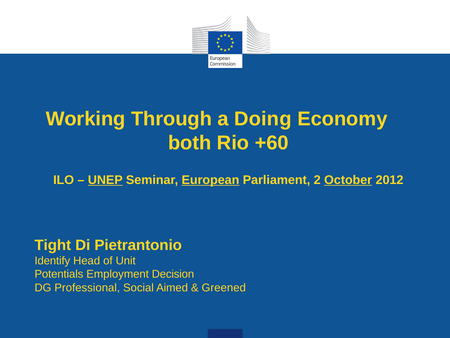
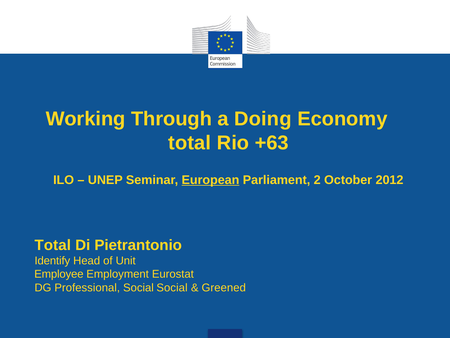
both at (190, 143): both -> total
+60: +60 -> +63
UNEP underline: present -> none
October underline: present -> none
Tight at (53, 245): Tight -> Total
Potentials: Potentials -> Employee
Decision: Decision -> Eurostat
Social Aimed: Aimed -> Social
